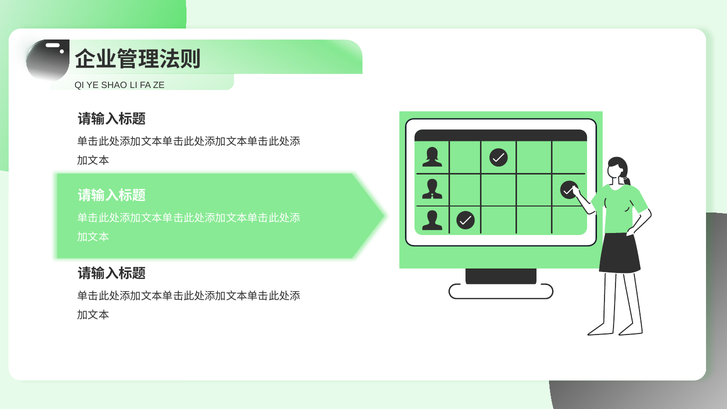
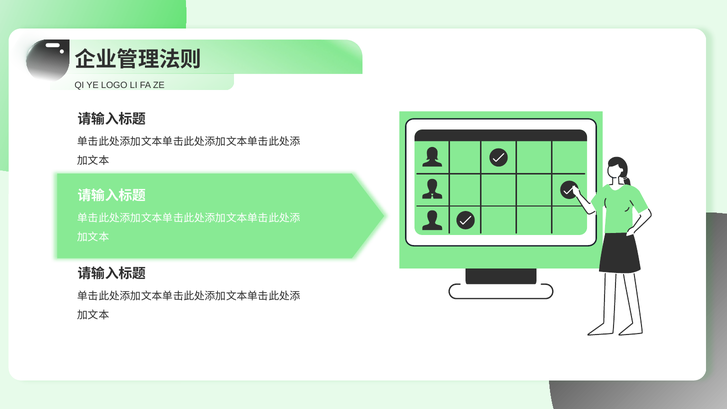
SHAO: SHAO -> LOGO
